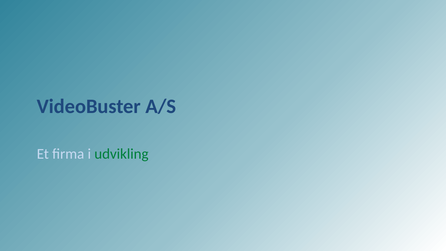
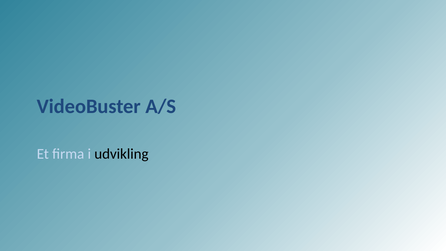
udvikling colour: green -> black
